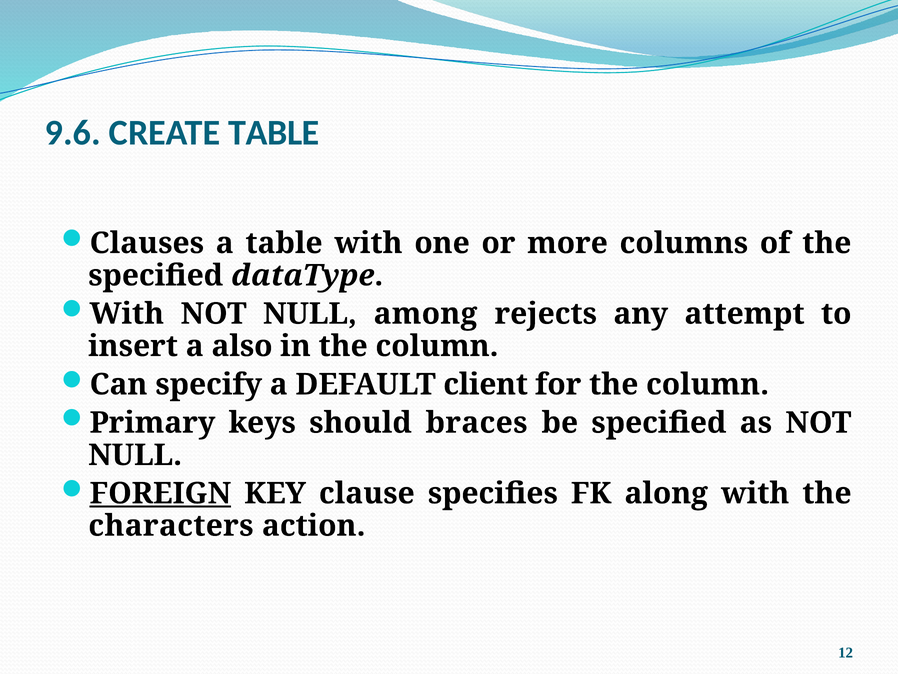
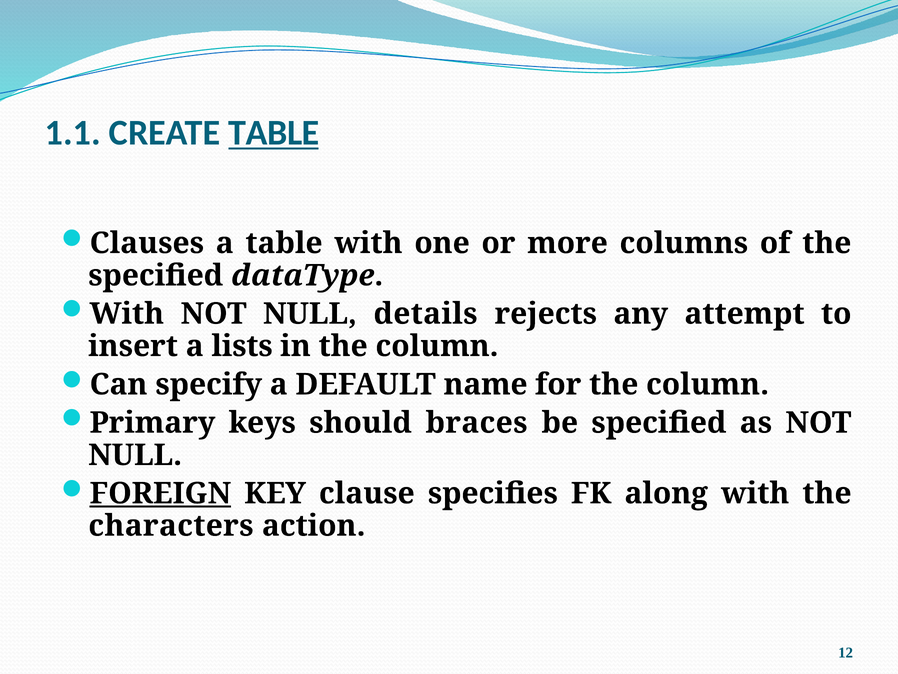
9.6: 9.6 -> 1.1
TABLE at (274, 133) underline: none -> present
among: among -> details
also: also -> lists
client: client -> name
